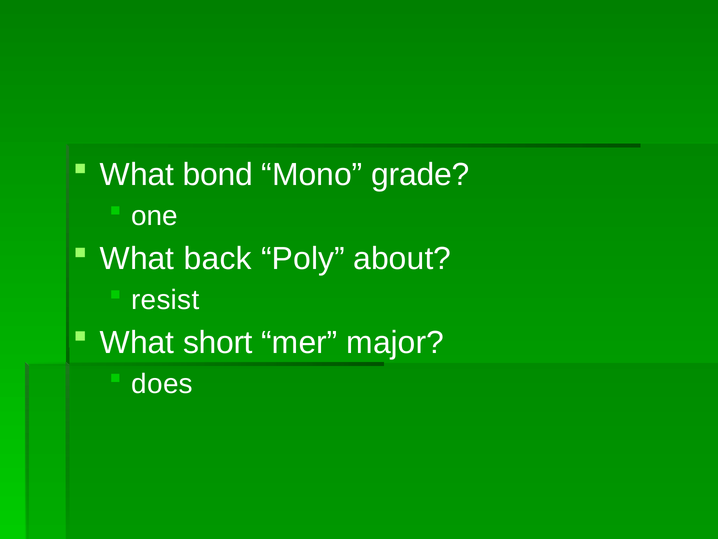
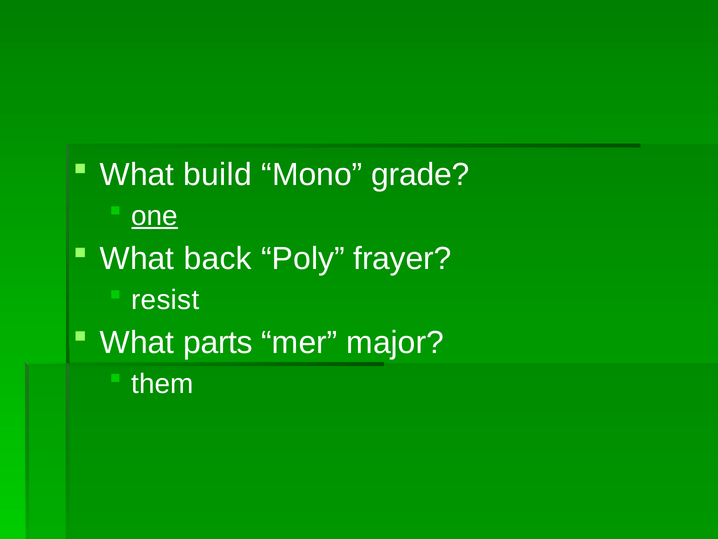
bond: bond -> build
one underline: none -> present
about: about -> frayer
short: short -> parts
does: does -> them
